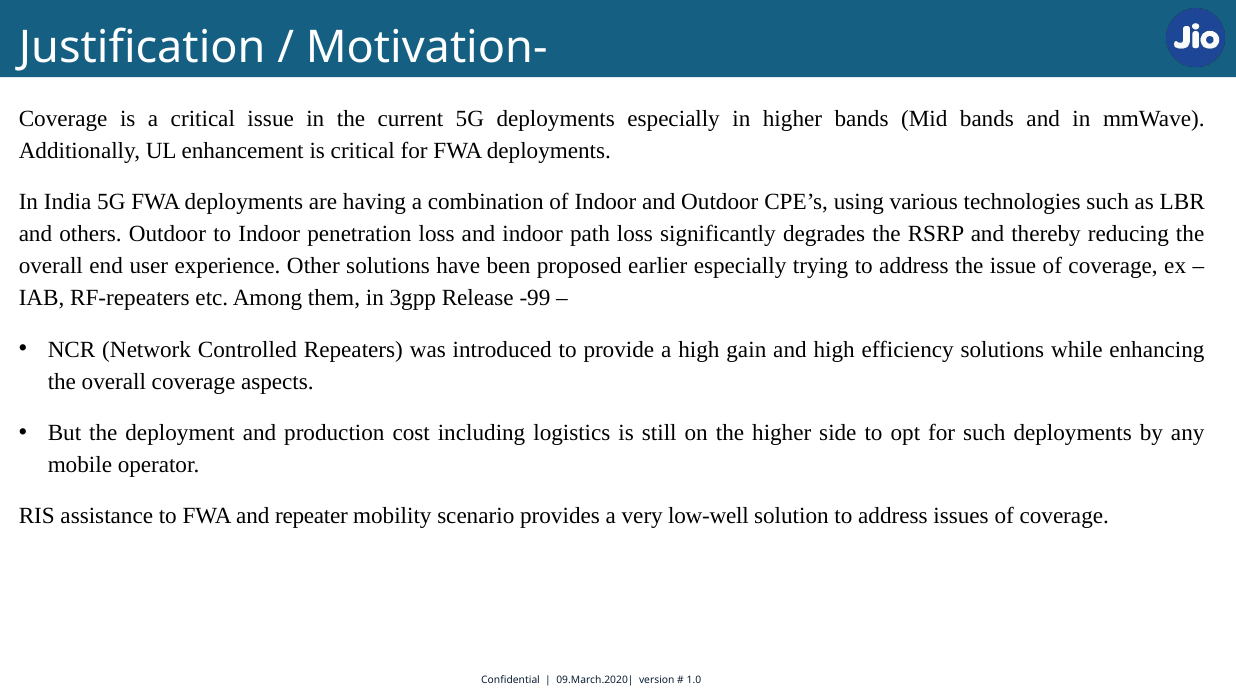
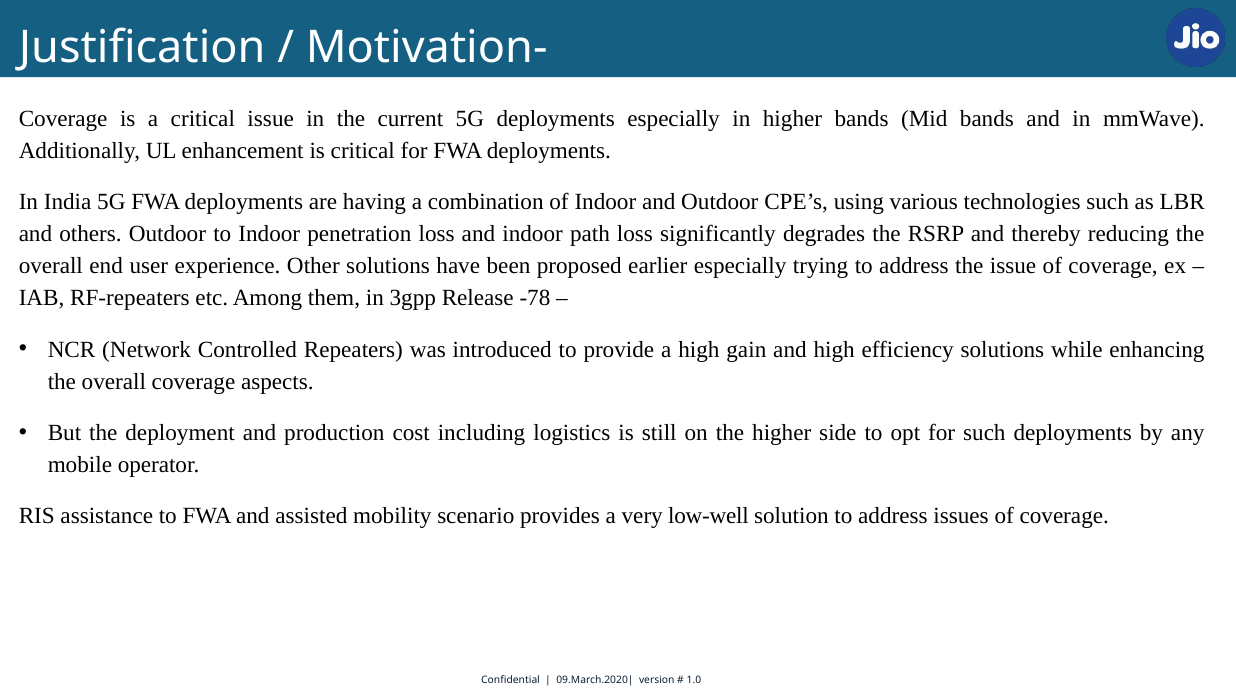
-99: -99 -> -78
repeater: repeater -> assisted
